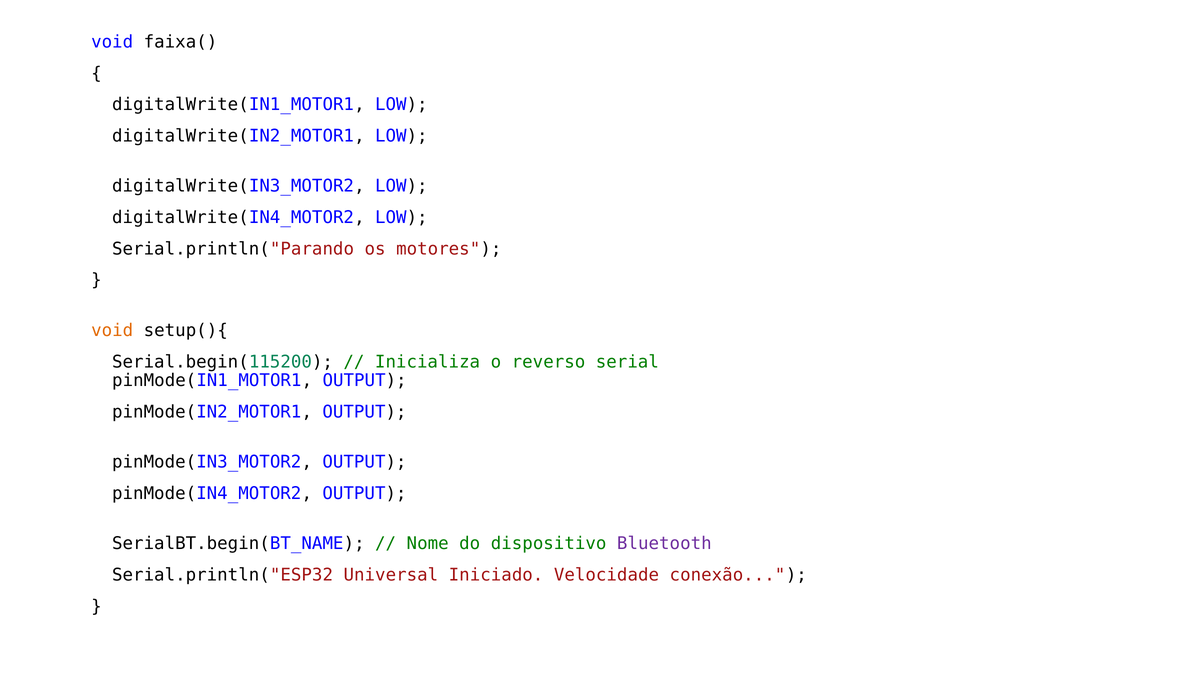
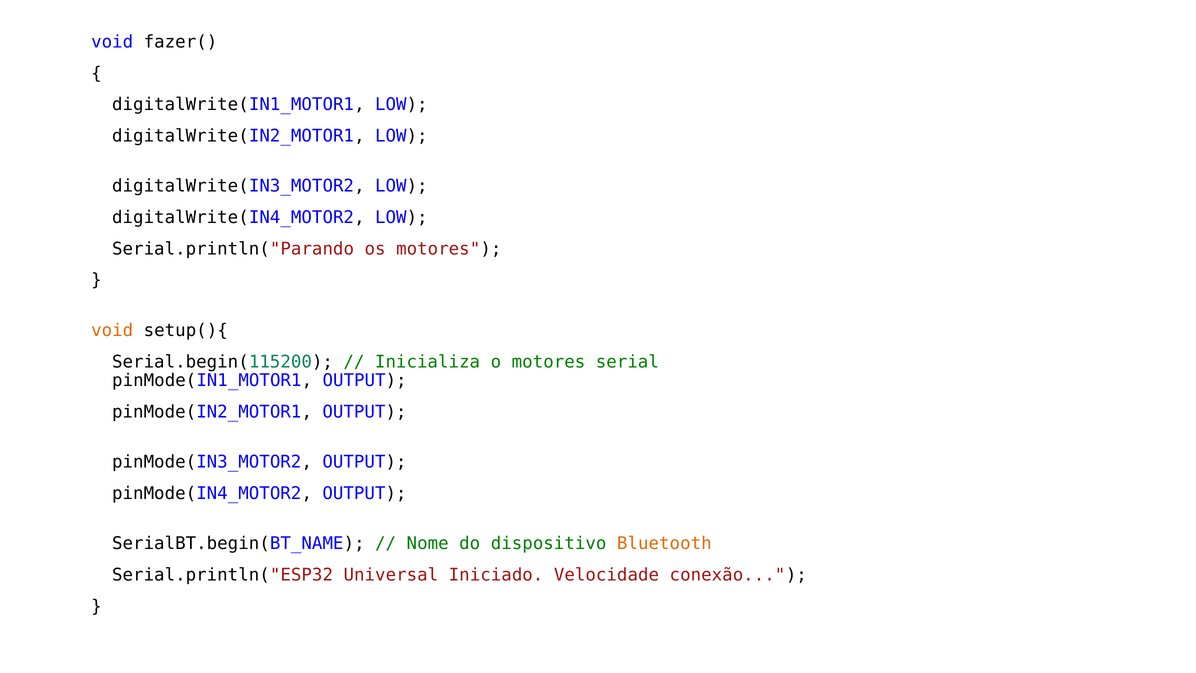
faixa(: faixa( -> fazer(
o reverso: reverso -> motores
Bluetooth colour: purple -> orange
